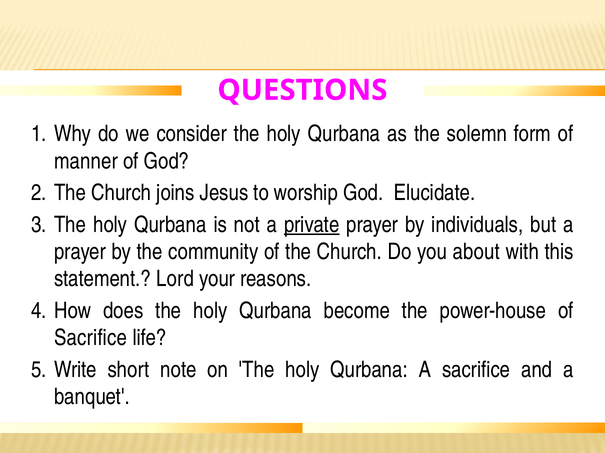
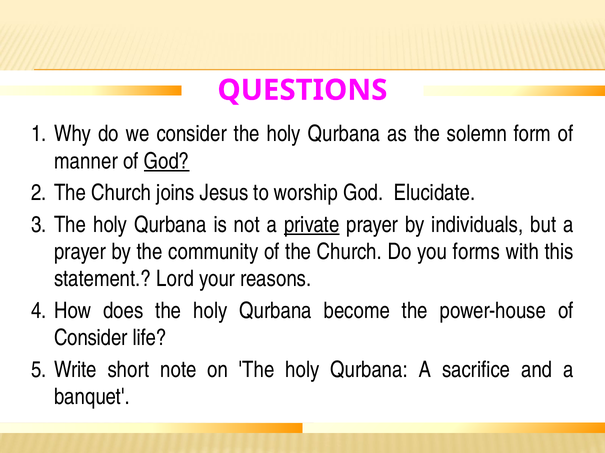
God at (167, 161) underline: none -> present
about: about -> forms
Sacrifice at (91, 339): Sacrifice -> Consider
